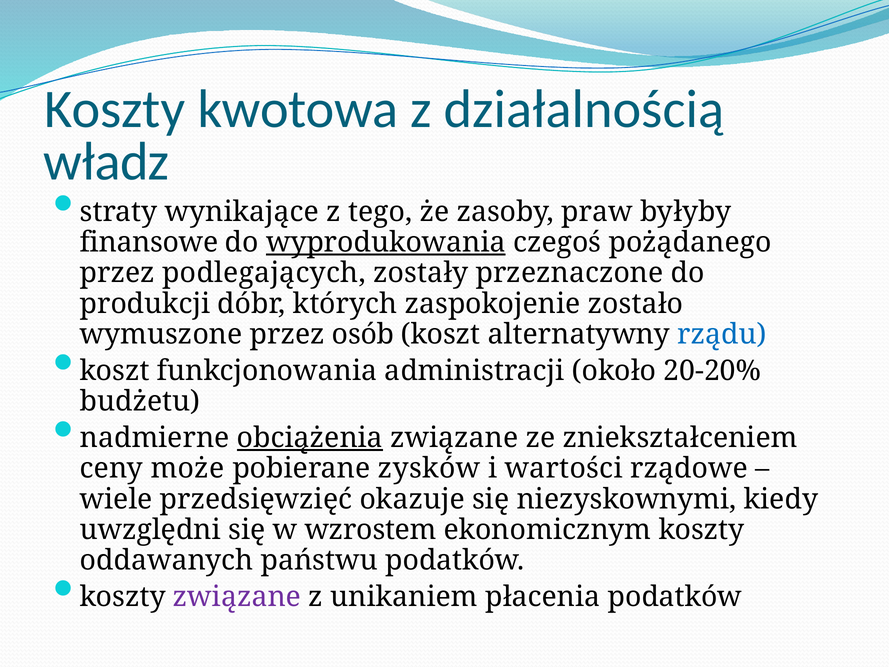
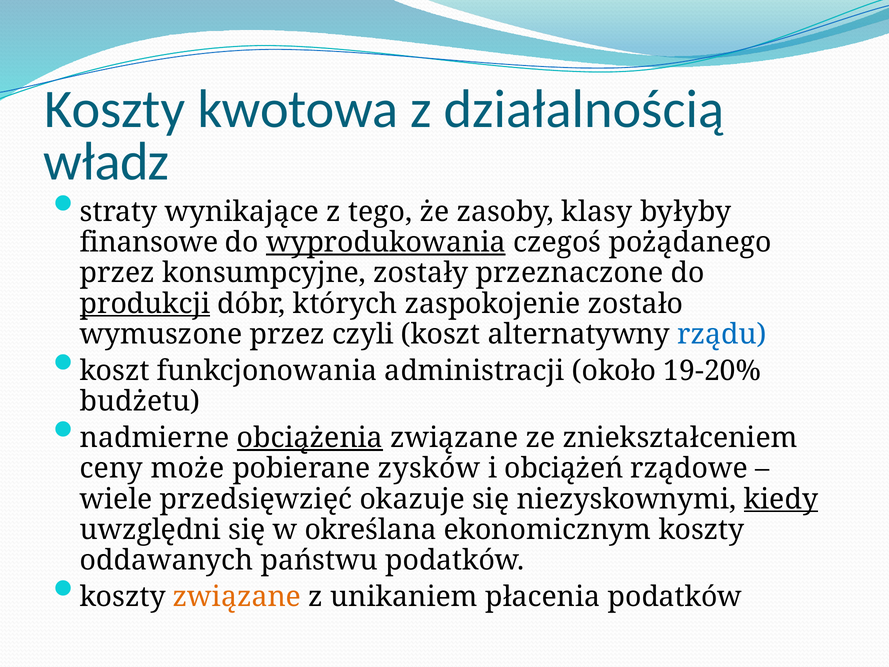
praw: praw -> klasy
podlegających: podlegających -> konsumpcyjne
produkcji underline: none -> present
osób: osób -> czyli
20-20%: 20-20% -> 19-20%
wartości: wartości -> obciążeń
kiedy underline: none -> present
wzrostem: wzrostem -> określana
związane at (237, 597) colour: purple -> orange
